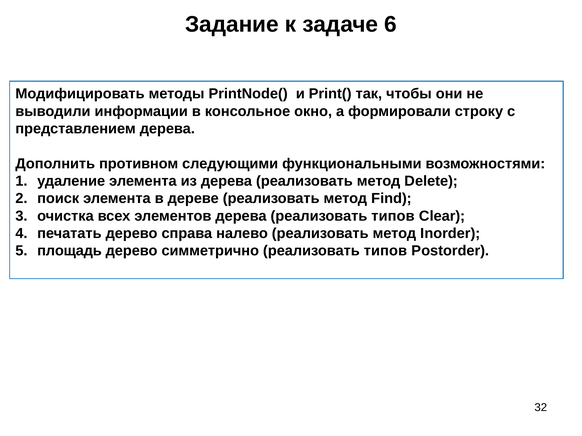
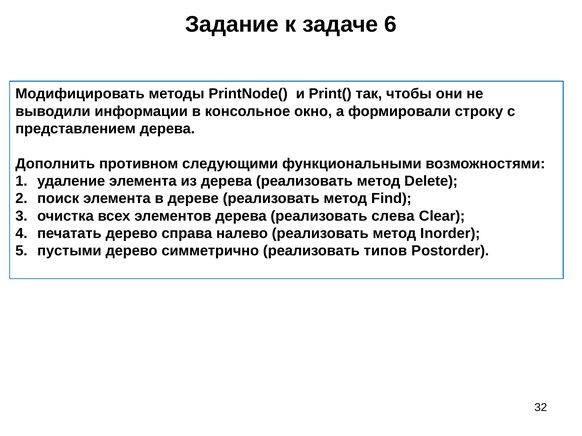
дерева реализовать типов: типов -> слева
площадь: площадь -> пустыми
